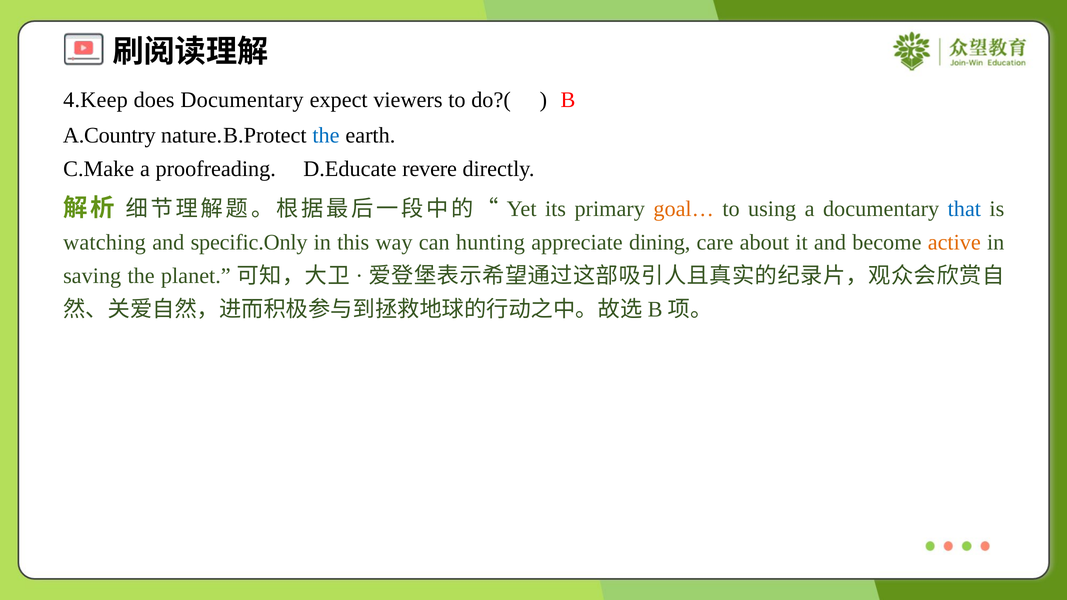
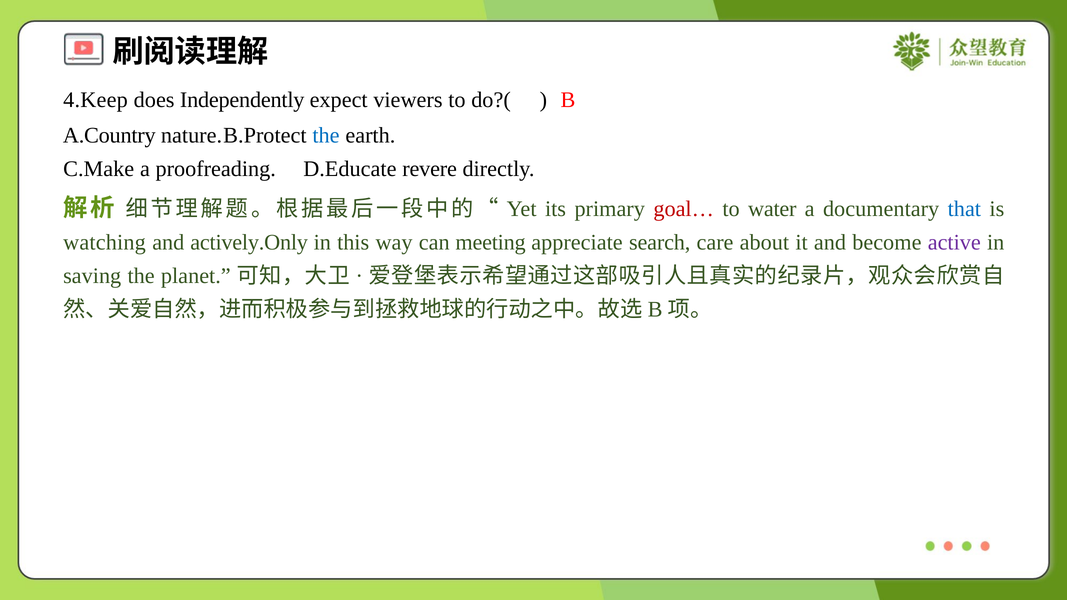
does Documentary: Documentary -> Independently
goal… colour: orange -> red
using: using -> water
specific.Only: specific.Only -> actively.Only
hunting: hunting -> meeting
dining: dining -> search
active colour: orange -> purple
